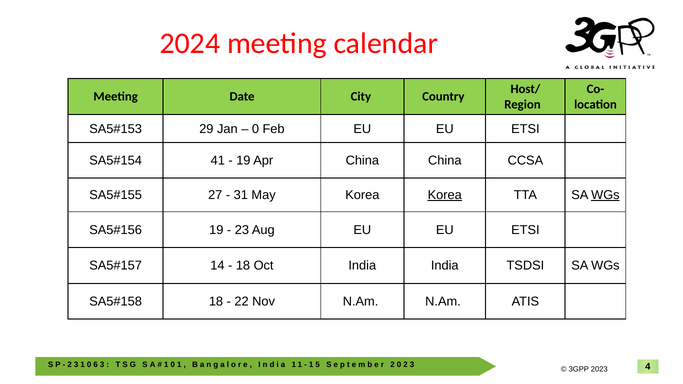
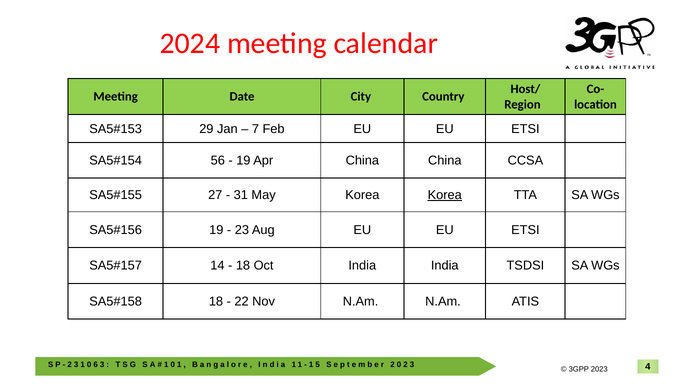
0 at (255, 129): 0 -> 7
41: 41 -> 56
WGs at (605, 195) underline: present -> none
